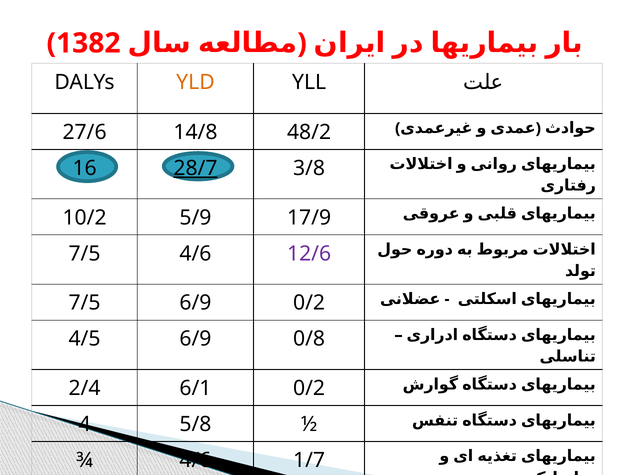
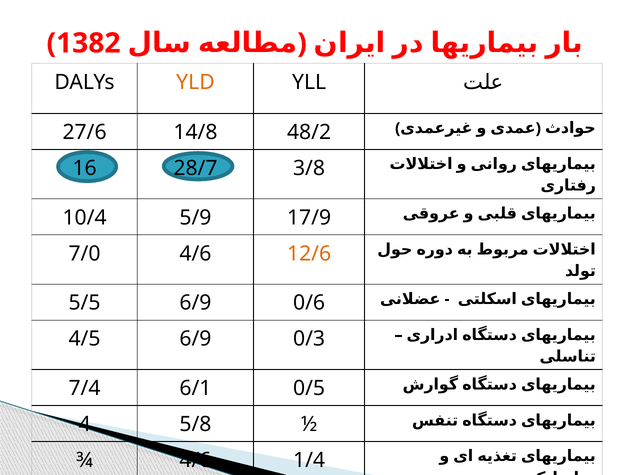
28/7 underline: present -> none
10/2: 10/2 -> 10/4
7/5 at (85, 254): 7/5 -> 7/0
12/6 colour: purple -> orange
7/5 at (85, 303): 7/5 -> 5/5
6/9 0/2: 0/2 -> 0/6
0/8: 0/8 -> 0/3
2/4: 2/4 -> 7/4
6/1 0/2: 0/2 -> 0/5
1/7: 1/7 -> 1/4
